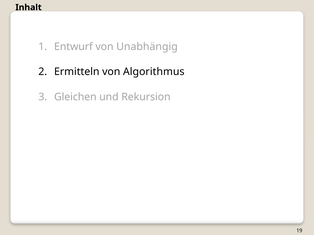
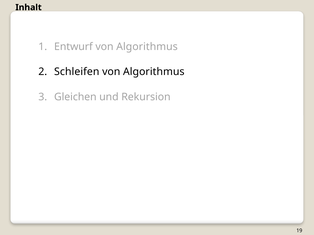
Entwurf von Unabhängig: Unabhängig -> Algorithmus
Ermitteln: Ermitteln -> Schleifen
